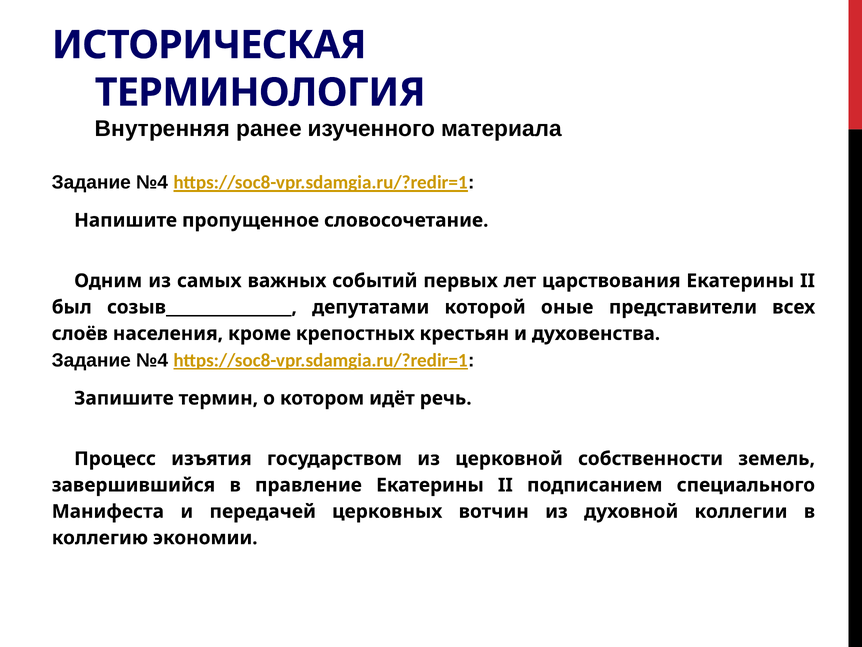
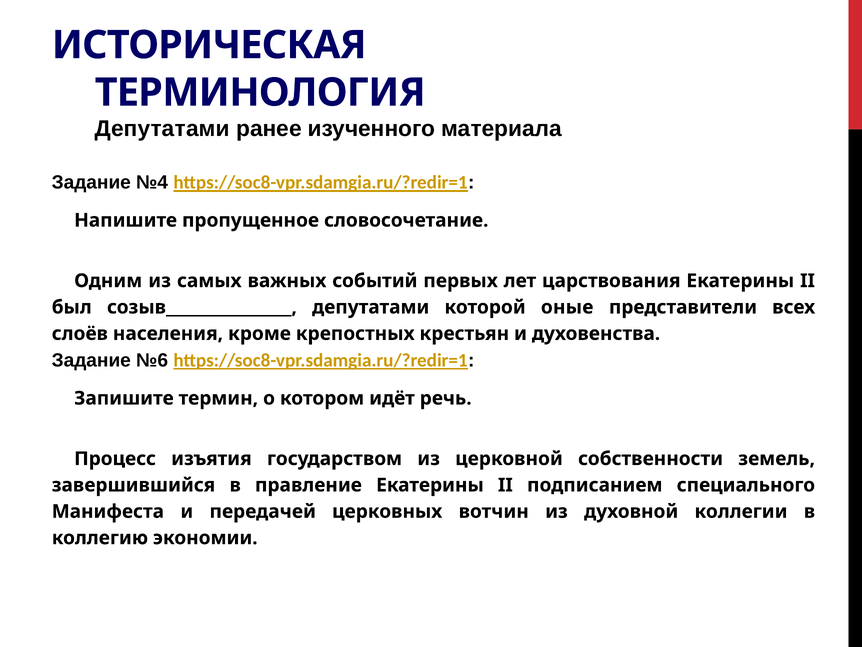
Внутренняя at (162, 129): Внутренняя -> Депутатами
№4 at (152, 360): №4 -> №6
